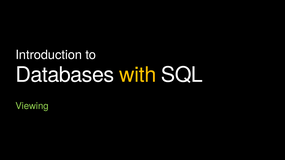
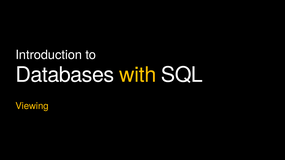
Viewing colour: light green -> yellow
